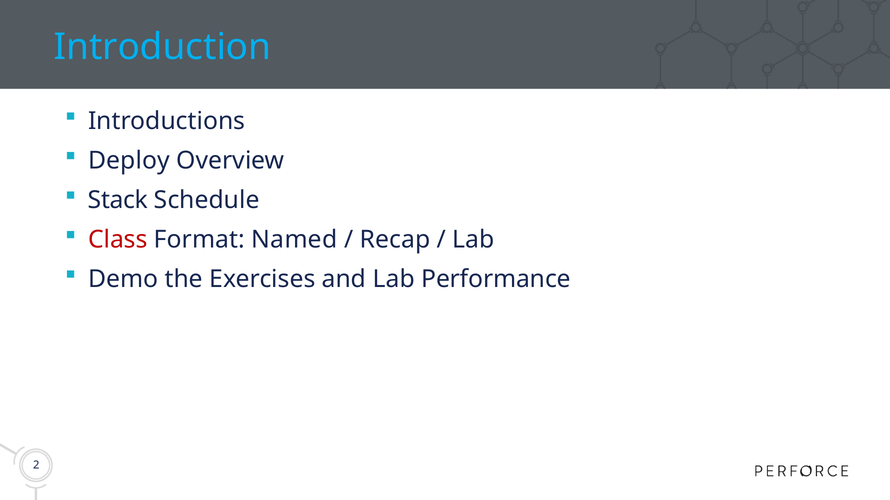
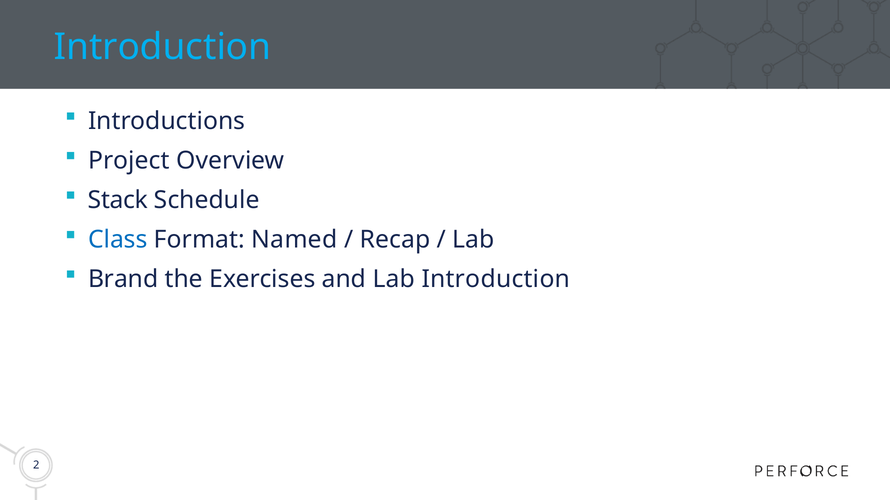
Deploy: Deploy -> Project
Class colour: red -> blue
Demo: Demo -> Brand
Lab Performance: Performance -> Introduction
